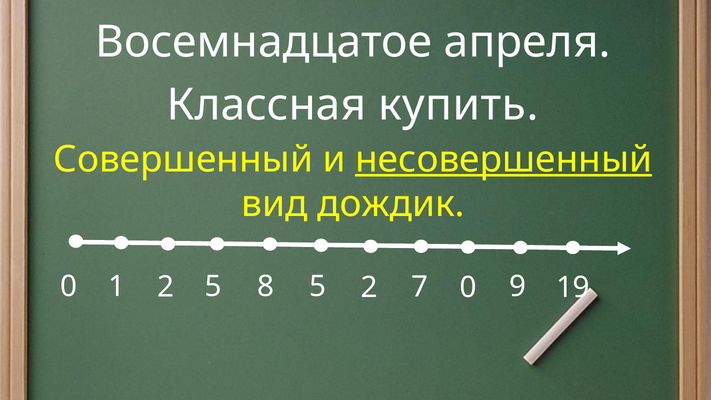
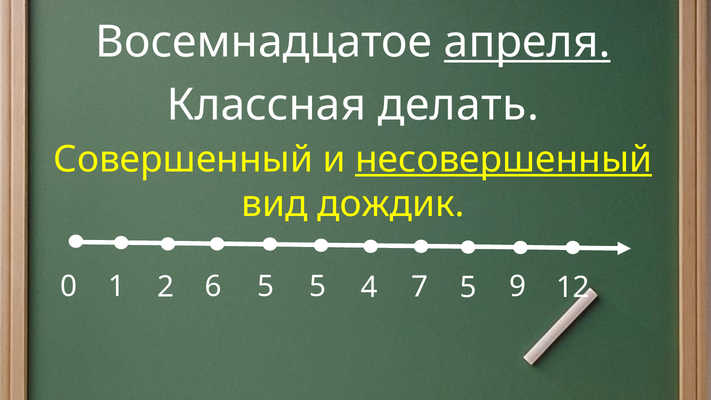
апреля underline: none -> present
купить: купить -> делать
0 5: 5 -> 6
1 8: 8 -> 5
2 at (369, 287): 2 -> 4
7 0: 0 -> 5
19: 19 -> 12
